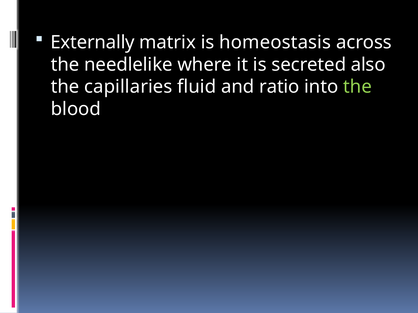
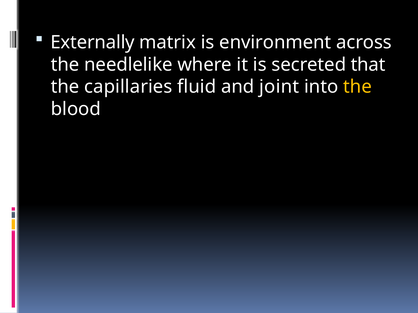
homeostasis: homeostasis -> environment
also: also -> that
ratio: ratio -> joint
the at (358, 87) colour: light green -> yellow
